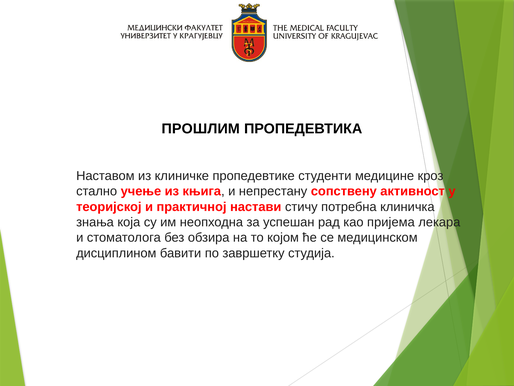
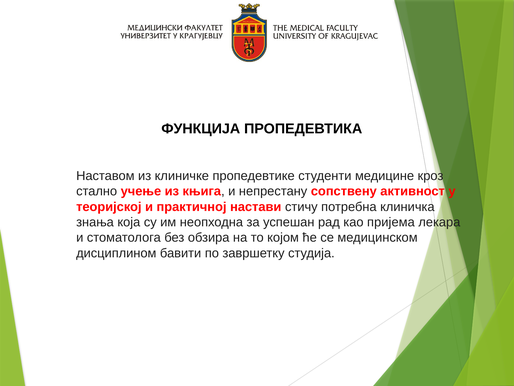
ПРОШЛИМ: ПРОШЛИМ -> ФУНКЦИЈА
